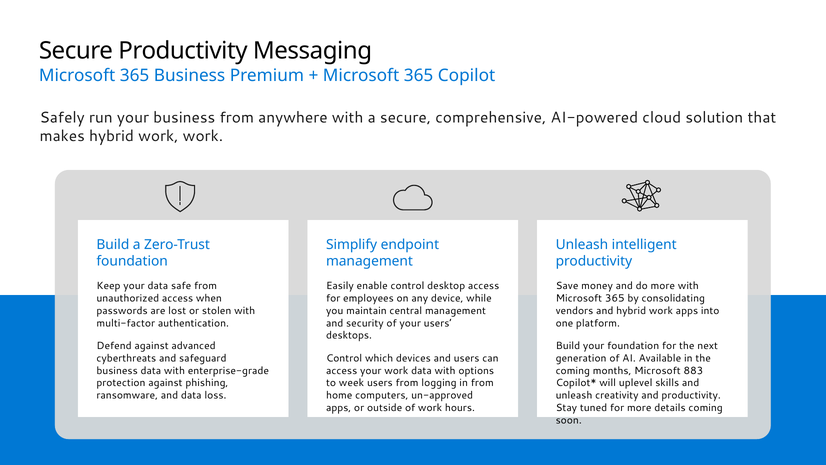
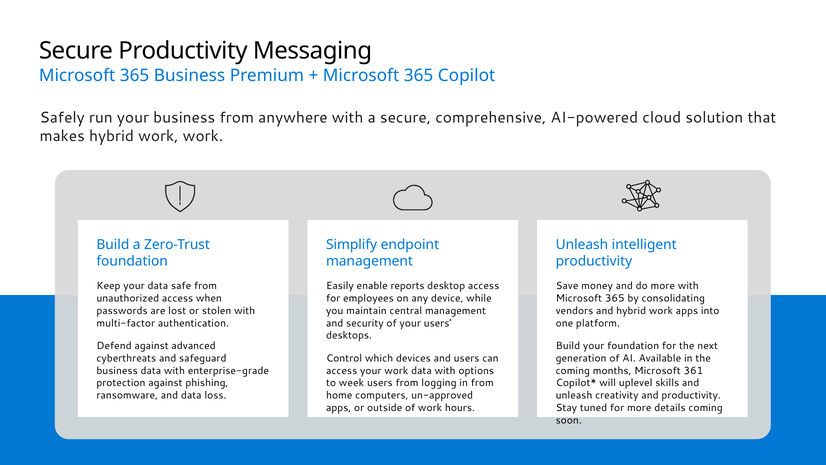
enable control: control -> reports
883: 883 -> 361
